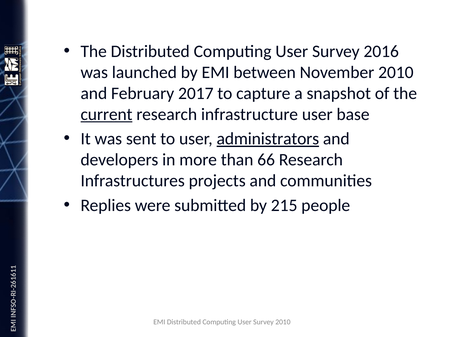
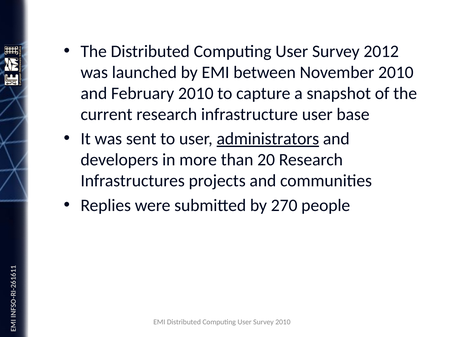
2016: 2016 -> 2012
February 2017: 2017 -> 2010
current underline: present -> none
66: 66 -> 20
215: 215 -> 270
